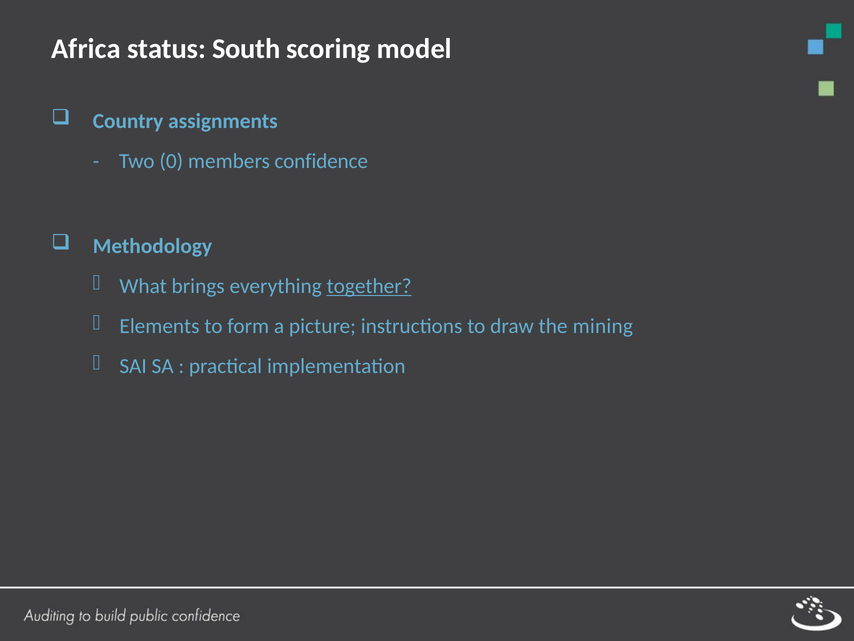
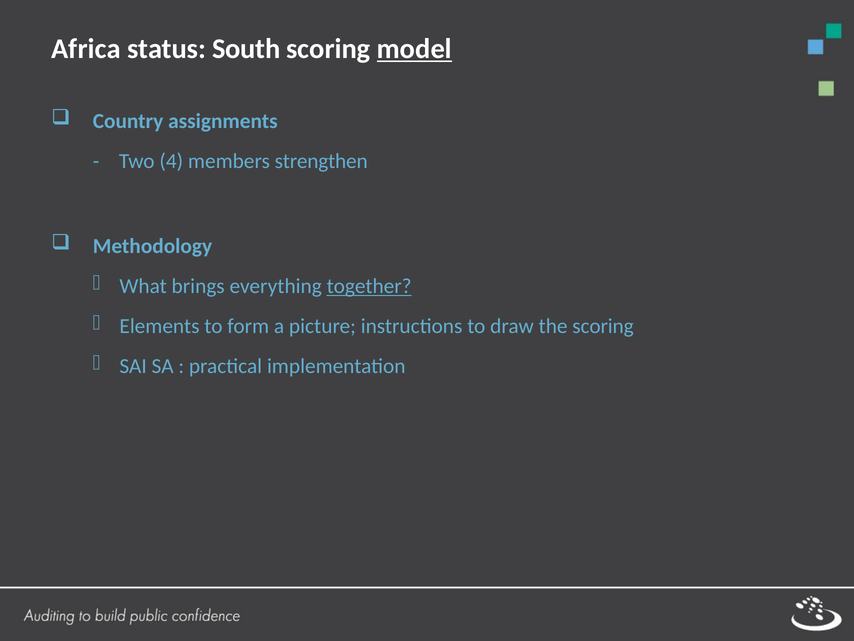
model underline: none -> present
0: 0 -> 4
confidence: confidence -> strengthen
the mining: mining -> scoring
